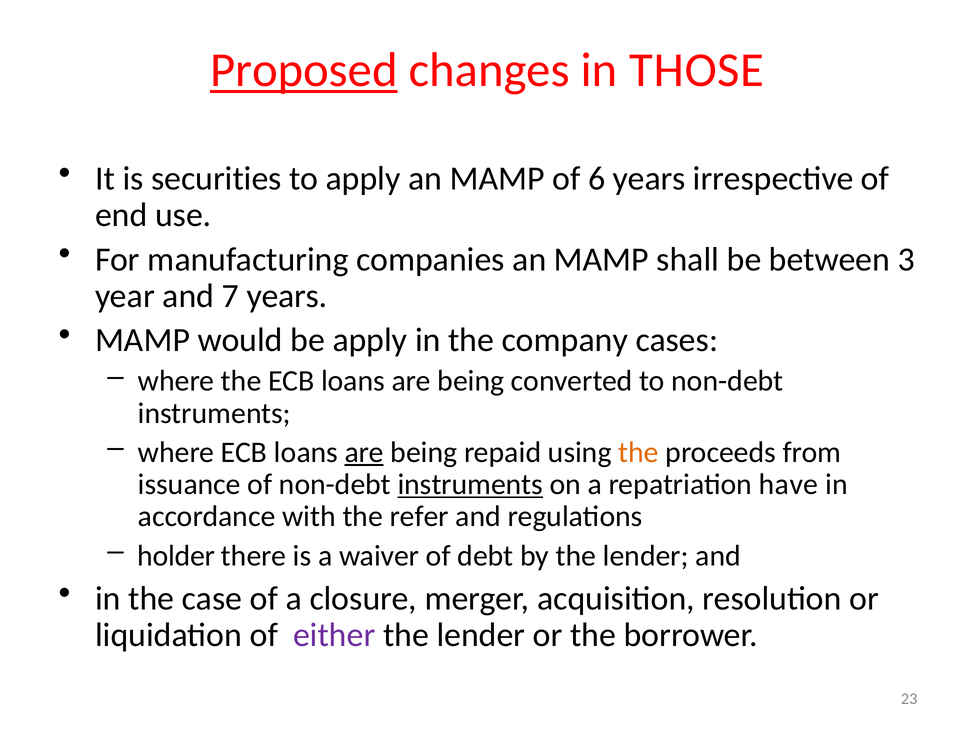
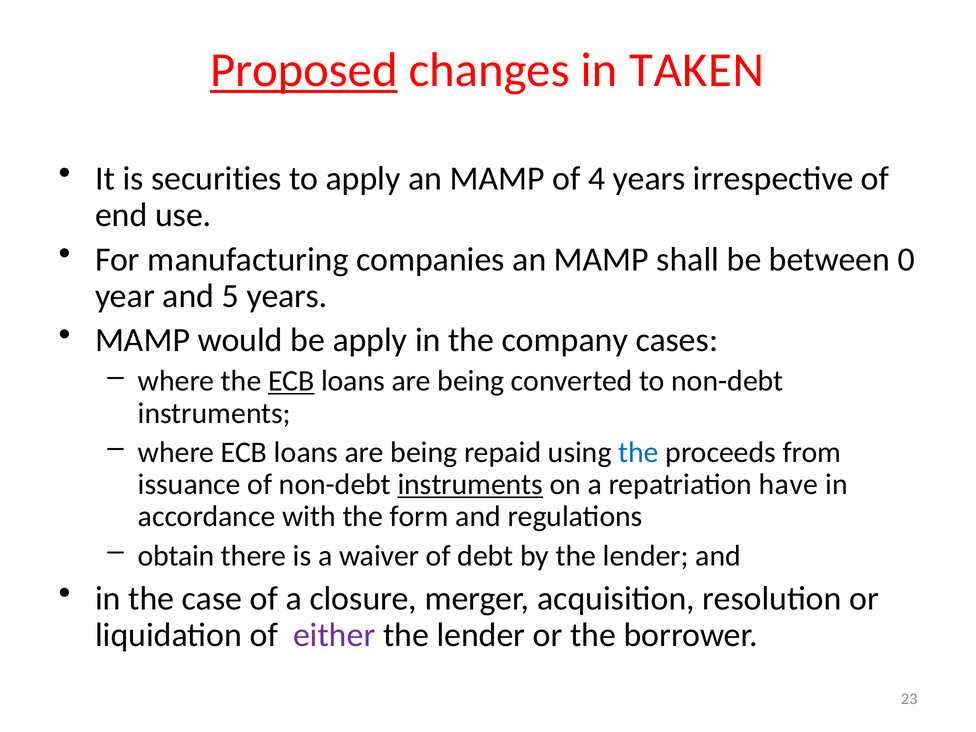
THOSE: THOSE -> TAKEN
6: 6 -> 4
3: 3 -> 0
7: 7 -> 5
ECB at (291, 381) underline: none -> present
are at (364, 452) underline: present -> none
the at (638, 452) colour: orange -> blue
refer: refer -> form
holder: holder -> obtain
